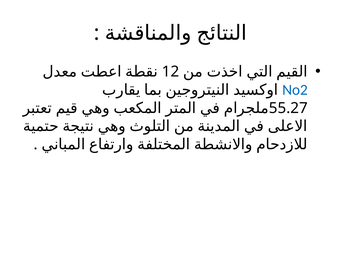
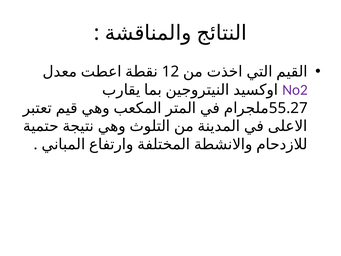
No2 colour: blue -> purple
